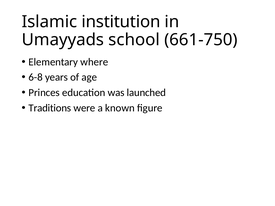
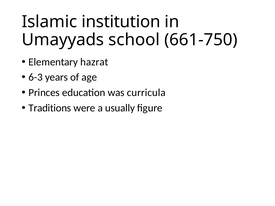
where: where -> hazrat
6-8: 6-8 -> 6-3
launched: launched -> curricula
known: known -> usually
